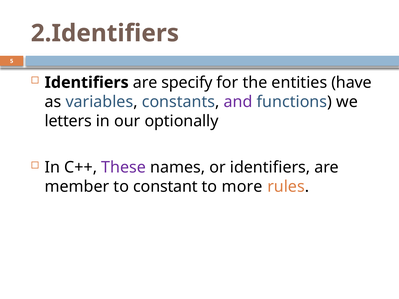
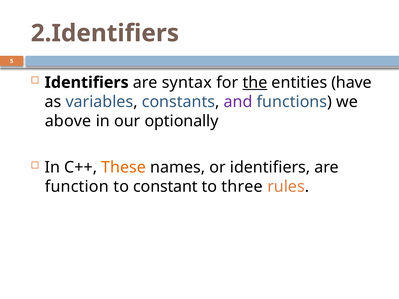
specify: specify -> syntax
the underline: none -> present
letters: letters -> above
These colour: purple -> orange
member: member -> function
more: more -> three
